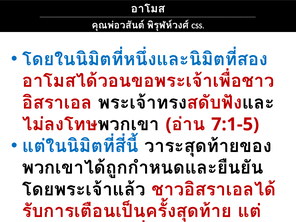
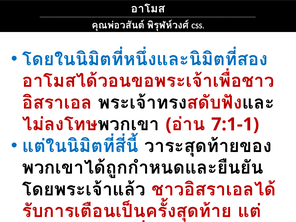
7:1-5: 7:1-5 -> 7:1-1
